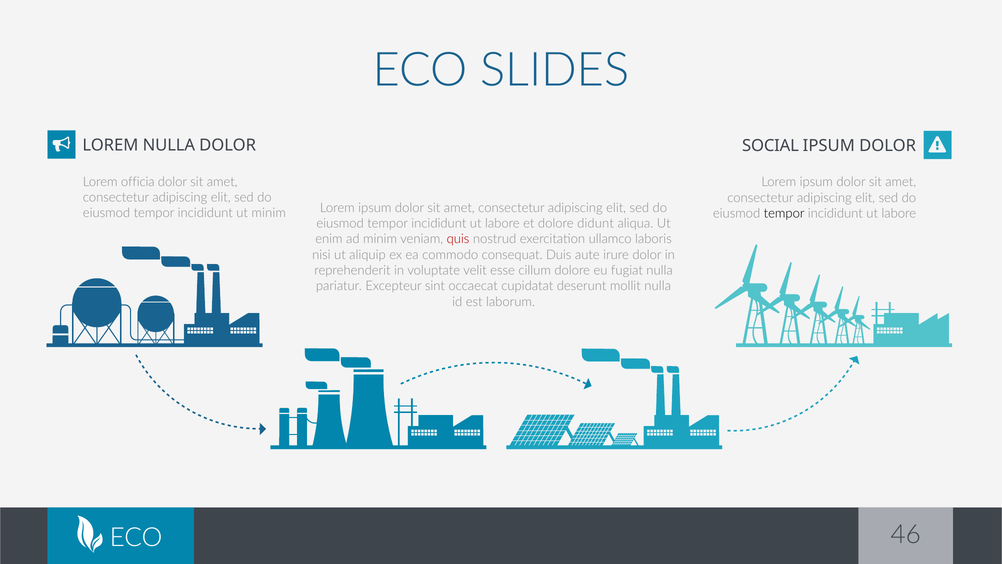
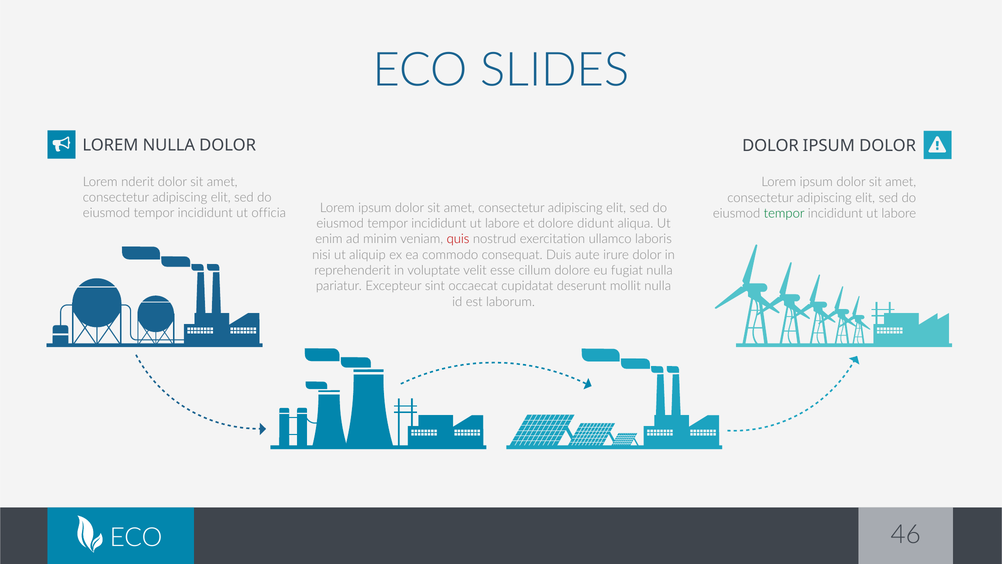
SOCIAL at (770, 146): SOCIAL -> DOLOR
officia: officia -> nderit
ut minim: minim -> officia
tempor at (784, 213) colour: black -> green
